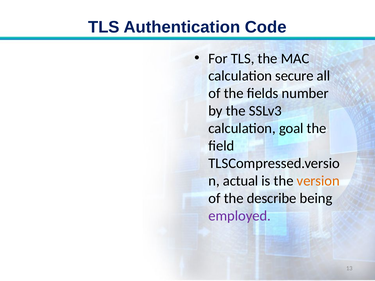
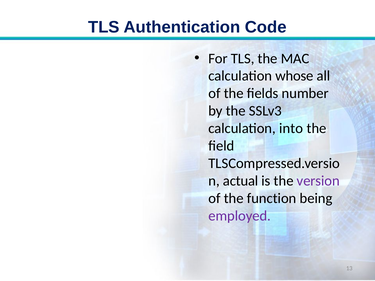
secure: secure -> whose
goal: goal -> into
version colour: orange -> purple
describe: describe -> function
